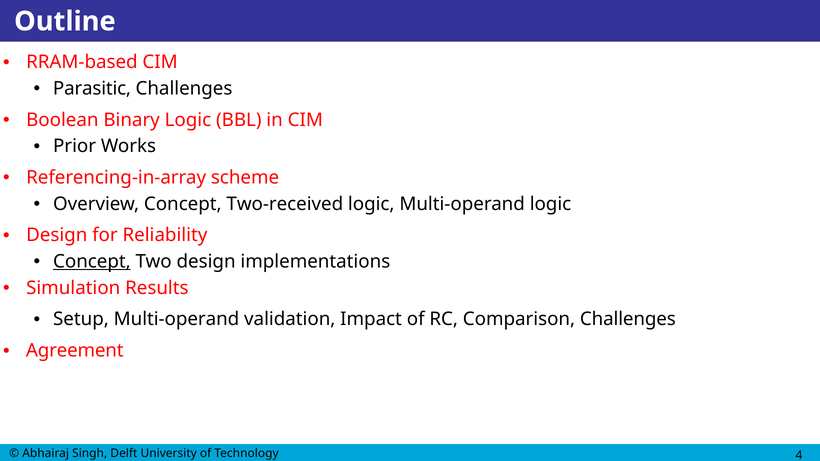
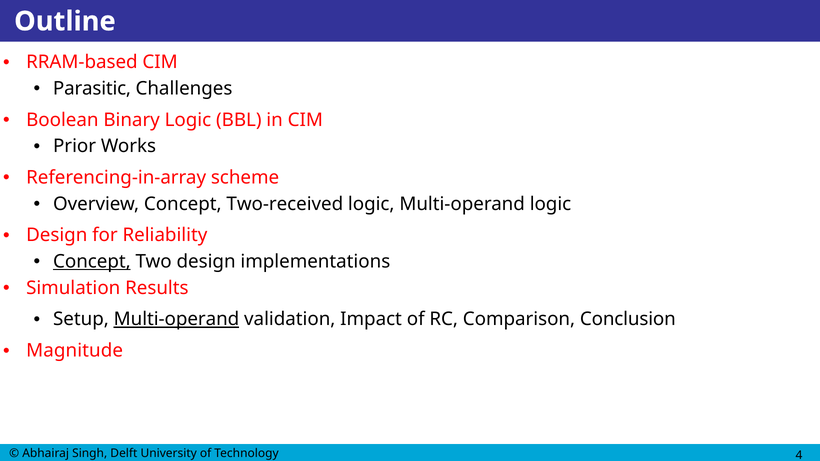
Multi-operand at (177, 319) underline: none -> present
Comparison Challenges: Challenges -> Conclusion
Agreement: Agreement -> Magnitude
